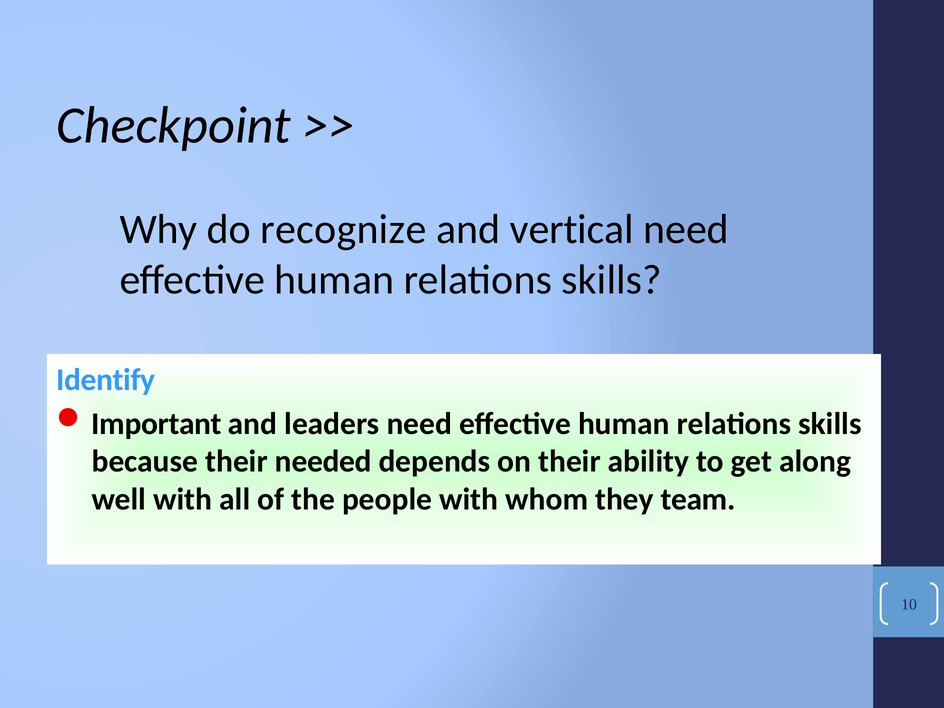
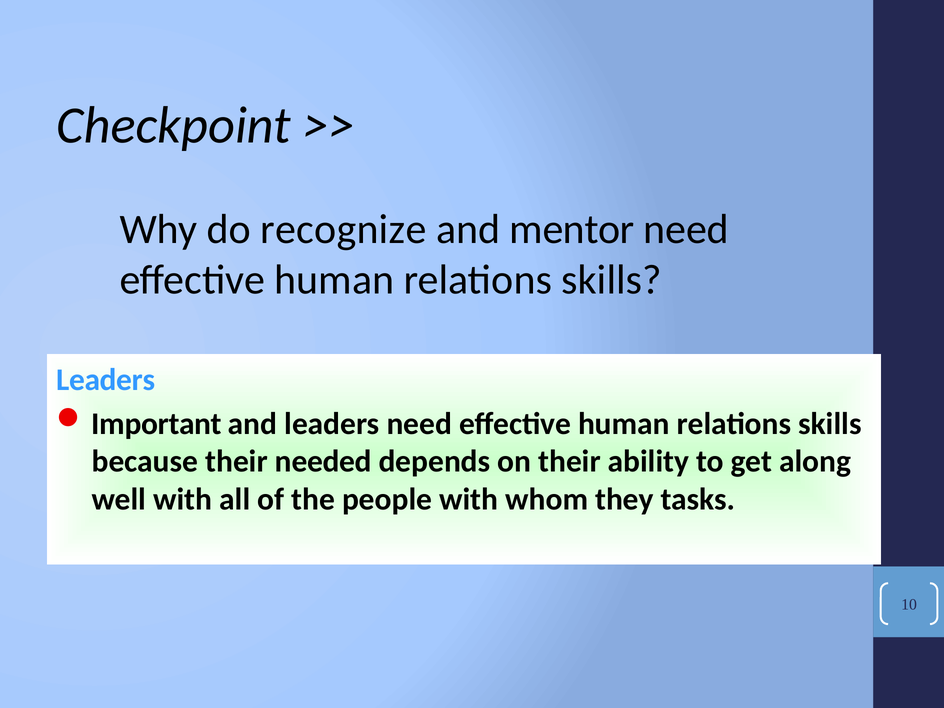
vertical: vertical -> mentor
Identify at (106, 380): Identify -> Leaders
team: team -> tasks
